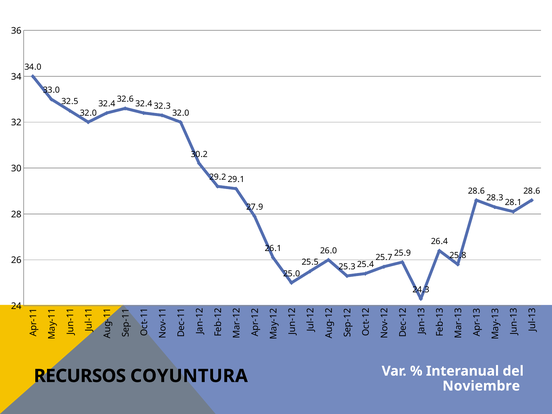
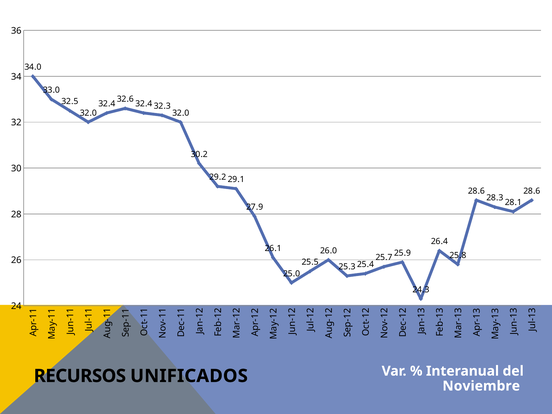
COYUNTURA: COYUNTURA -> UNIFICADOS
